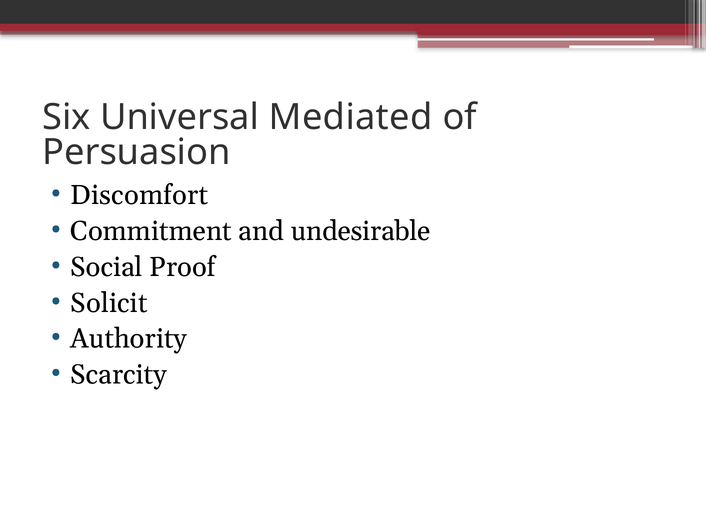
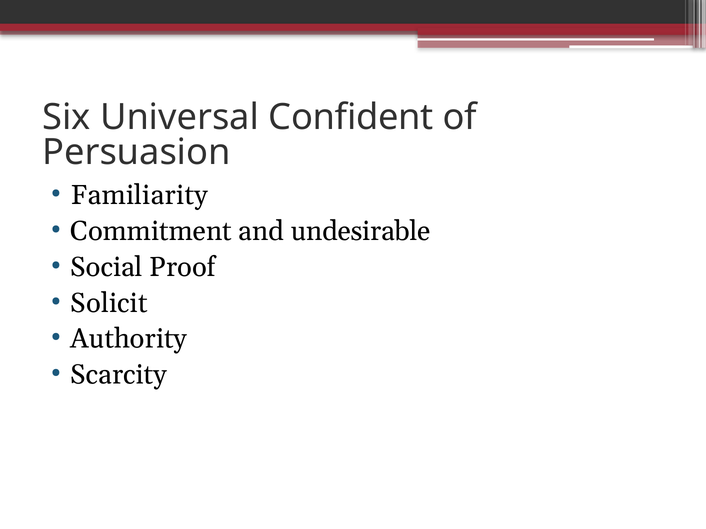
Mediated: Mediated -> Confident
Discomfort: Discomfort -> Familiarity
